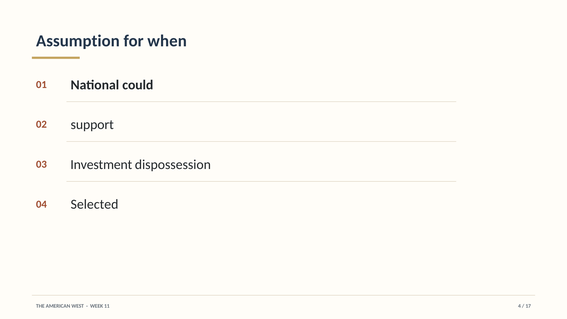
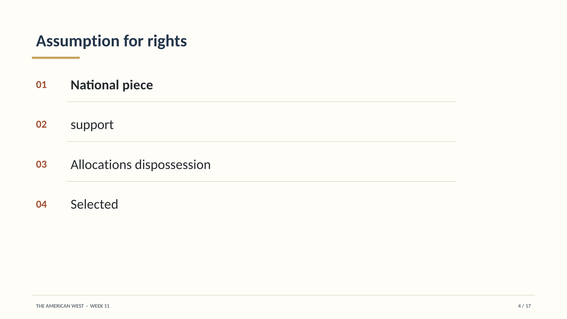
when: when -> rights
could: could -> piece
Investment: Investment -> Allocations
